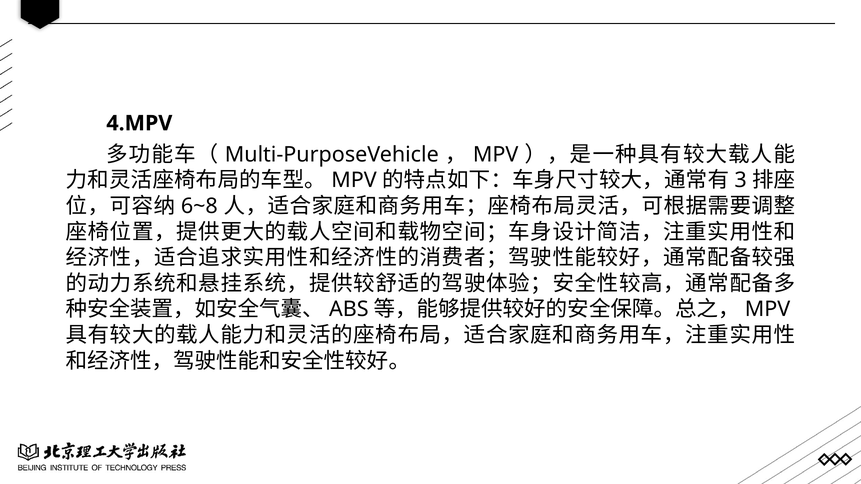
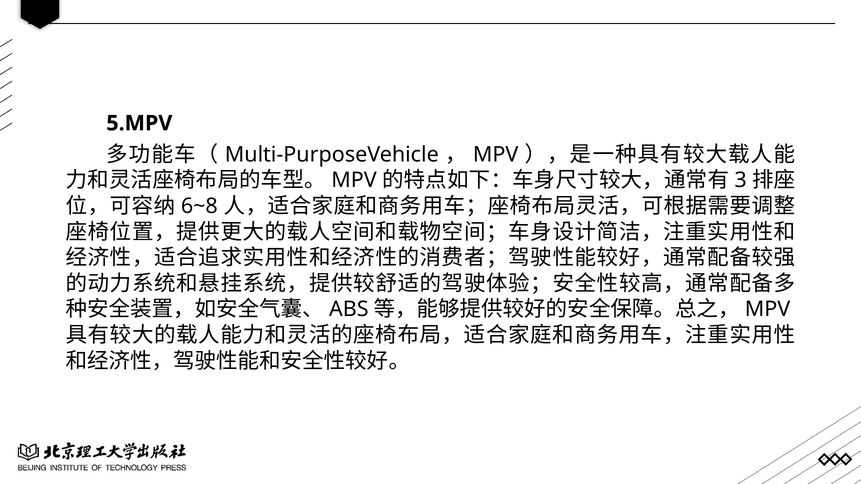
4.MPV: 4.MPV -> 5.MPV
